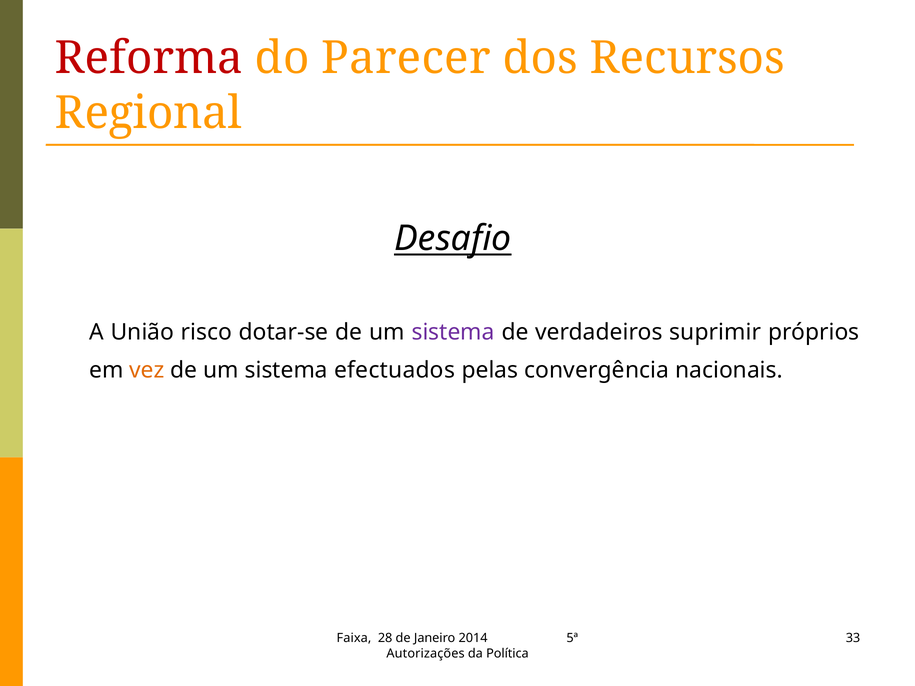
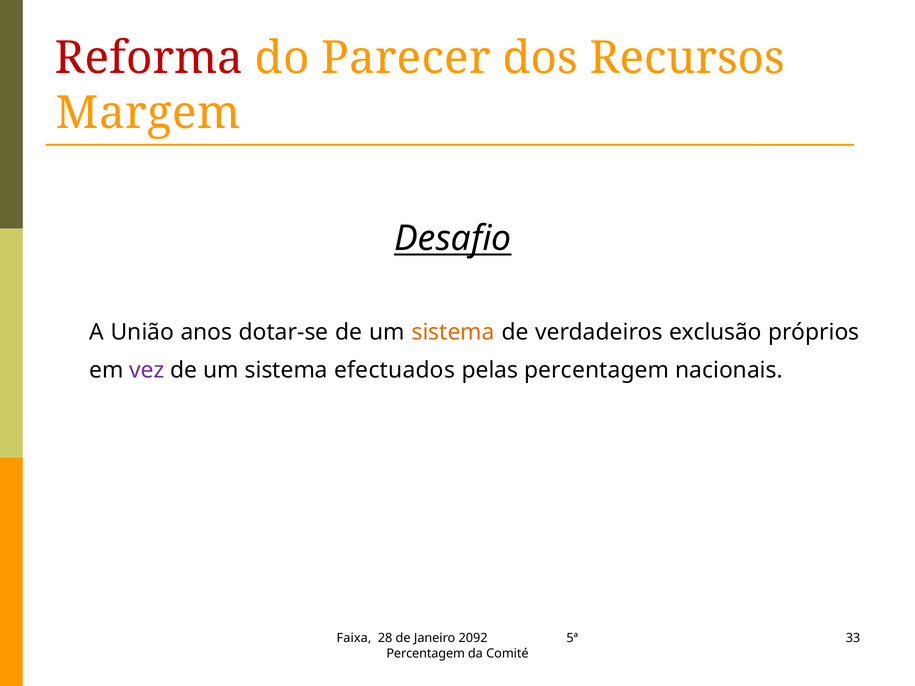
Regional: Regional -> Margem
risco: risco -> anos
sistema at (453, 332) colour: purple -> orange
suprimir: suprimir -> exclusão
vez colour: orange -> purple
pelas convergência: convergência -> percentagem
2014: 2014 -> 2092
Autorizações at (426, 654): Autorizações -> Percentagem
Política: Política -> Comité
